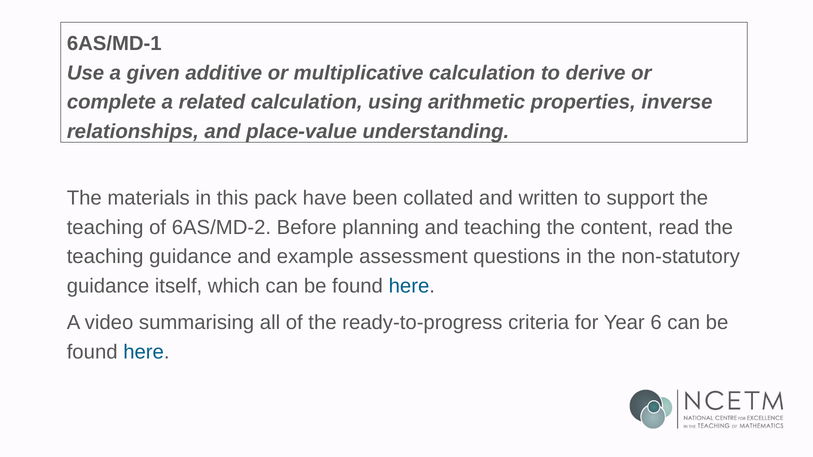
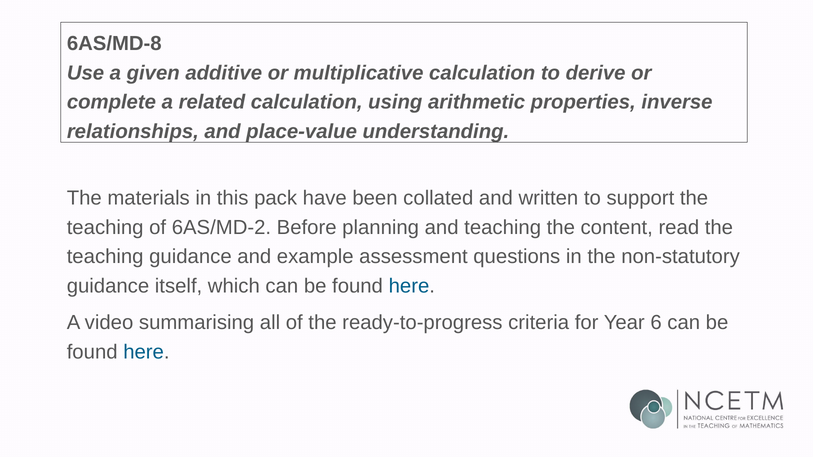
6AS/MD-1: 6AS/MD-1 -> 6AS/MD-8
